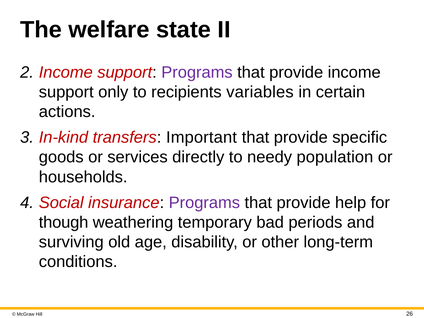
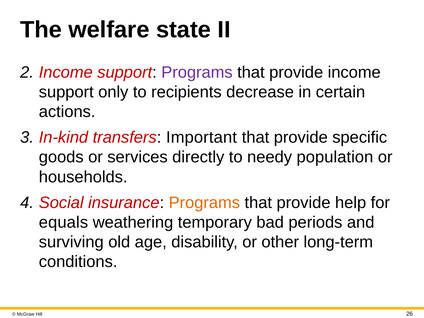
variables: variables -> decrease
Programs at (204, 203) colour: purple -> orange
though: though -> equals
